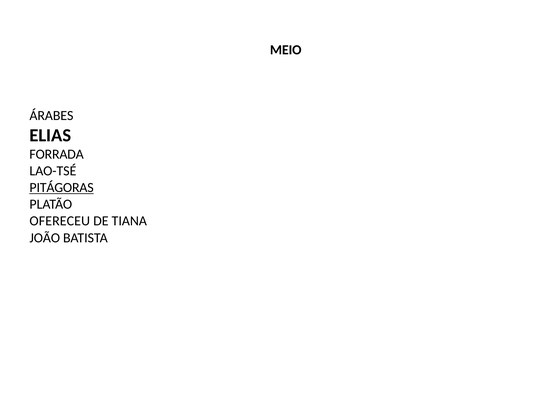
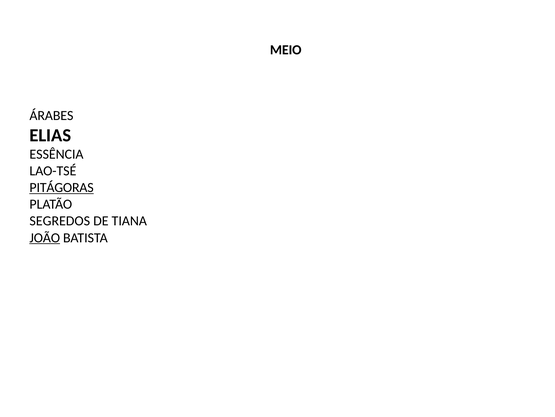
FORRADA: FORRADA -> ESSÊNCIA
OFERECEU: OFERECEU -> SEGREDOS
JOÃO underline: none -> present
